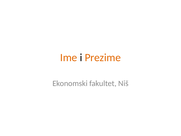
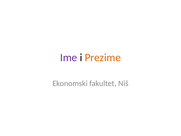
Ime colour: orange -> purple
